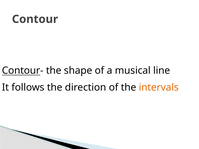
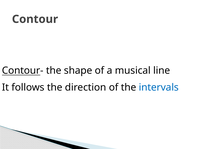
intervals colour: orange -> blue
